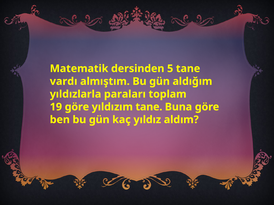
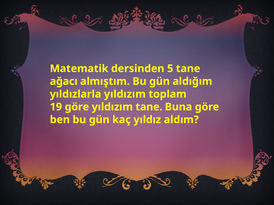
vardı: vardı -> ağacı
yıldızlarla paraları: paraları -> yıldızım
